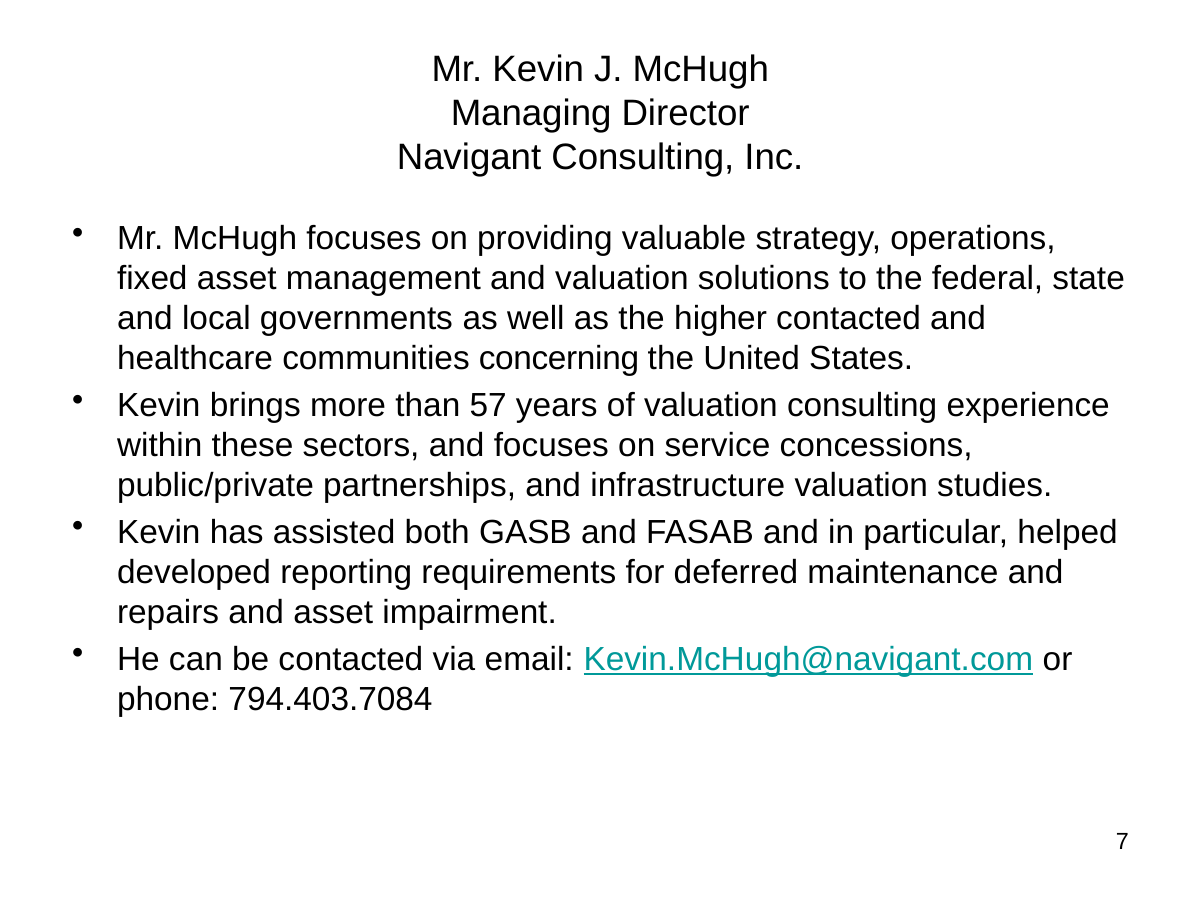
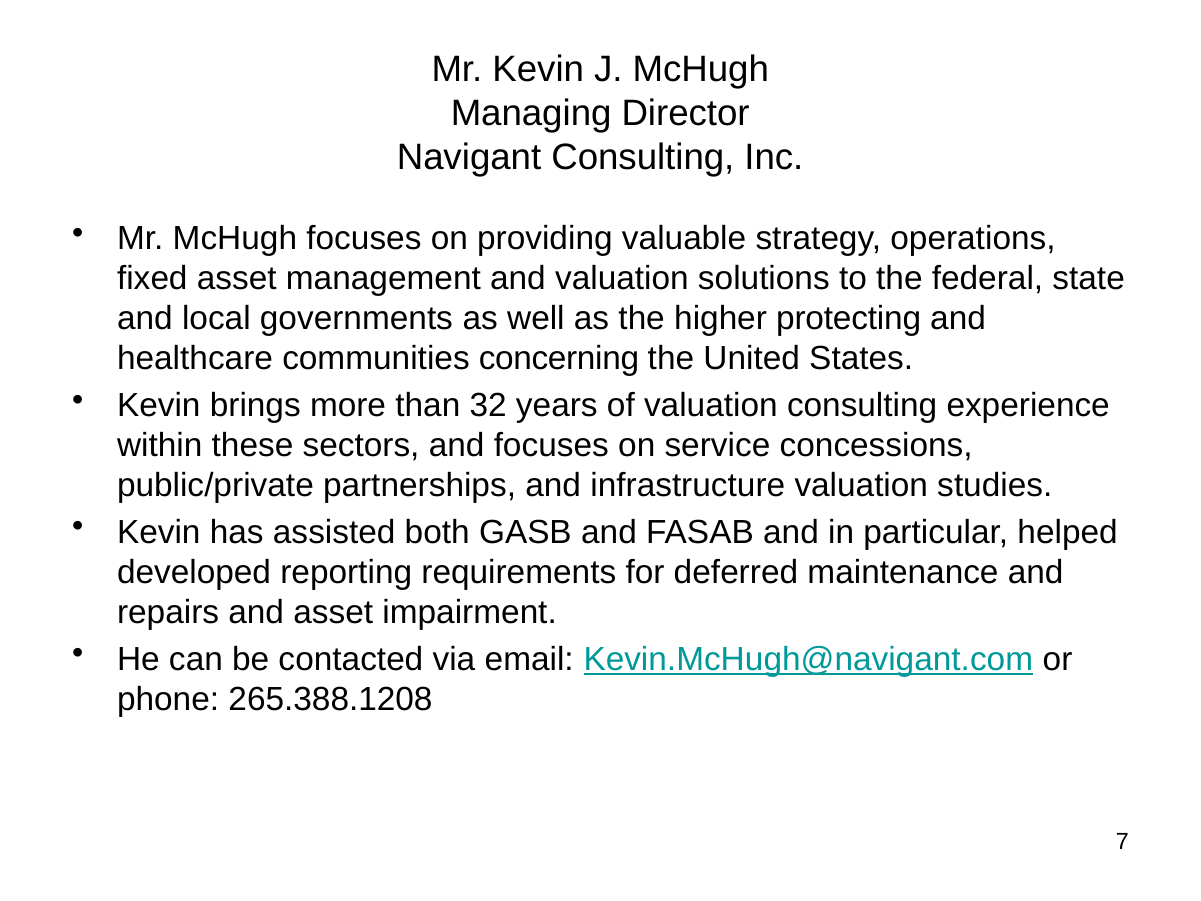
higher contacted: contacted -> protecting
57: 57 -> 32
794.403.7084: 794.403.7084 -> 265.388.1208
